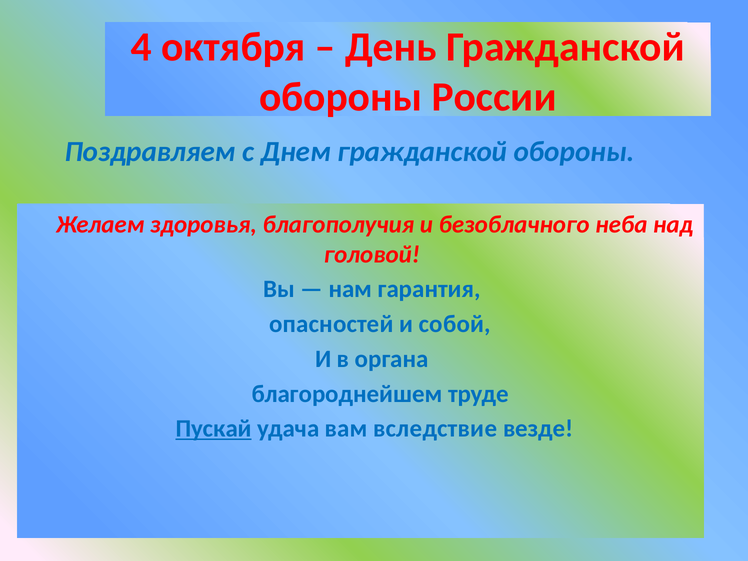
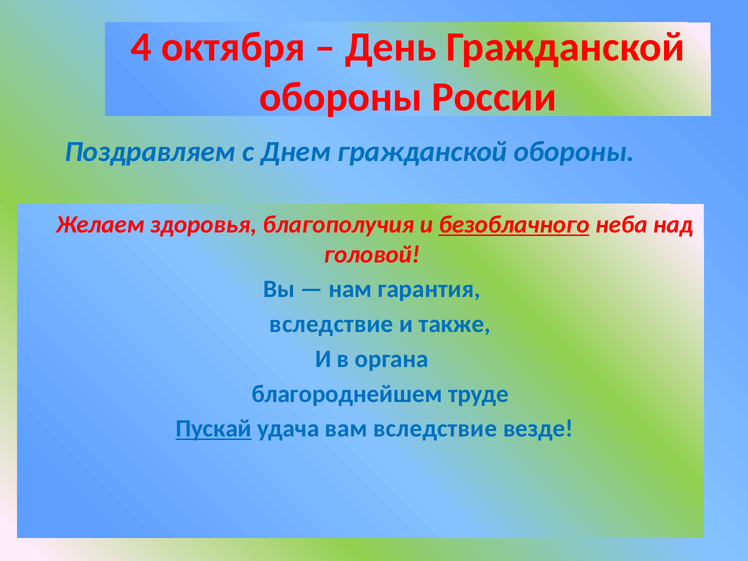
безоблачного underline: none -> present
опасностей at (331, 324): опасностей -> вследствие
собой: собой -> также
